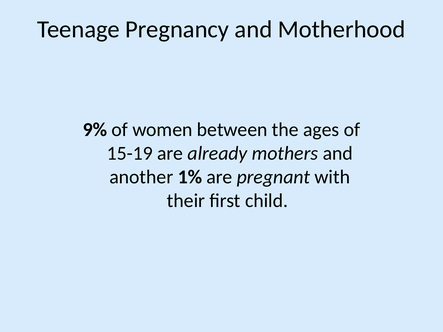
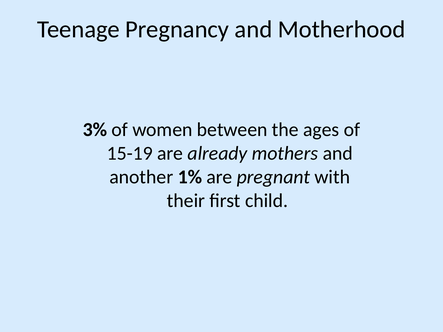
9%: 9% -> 3%
